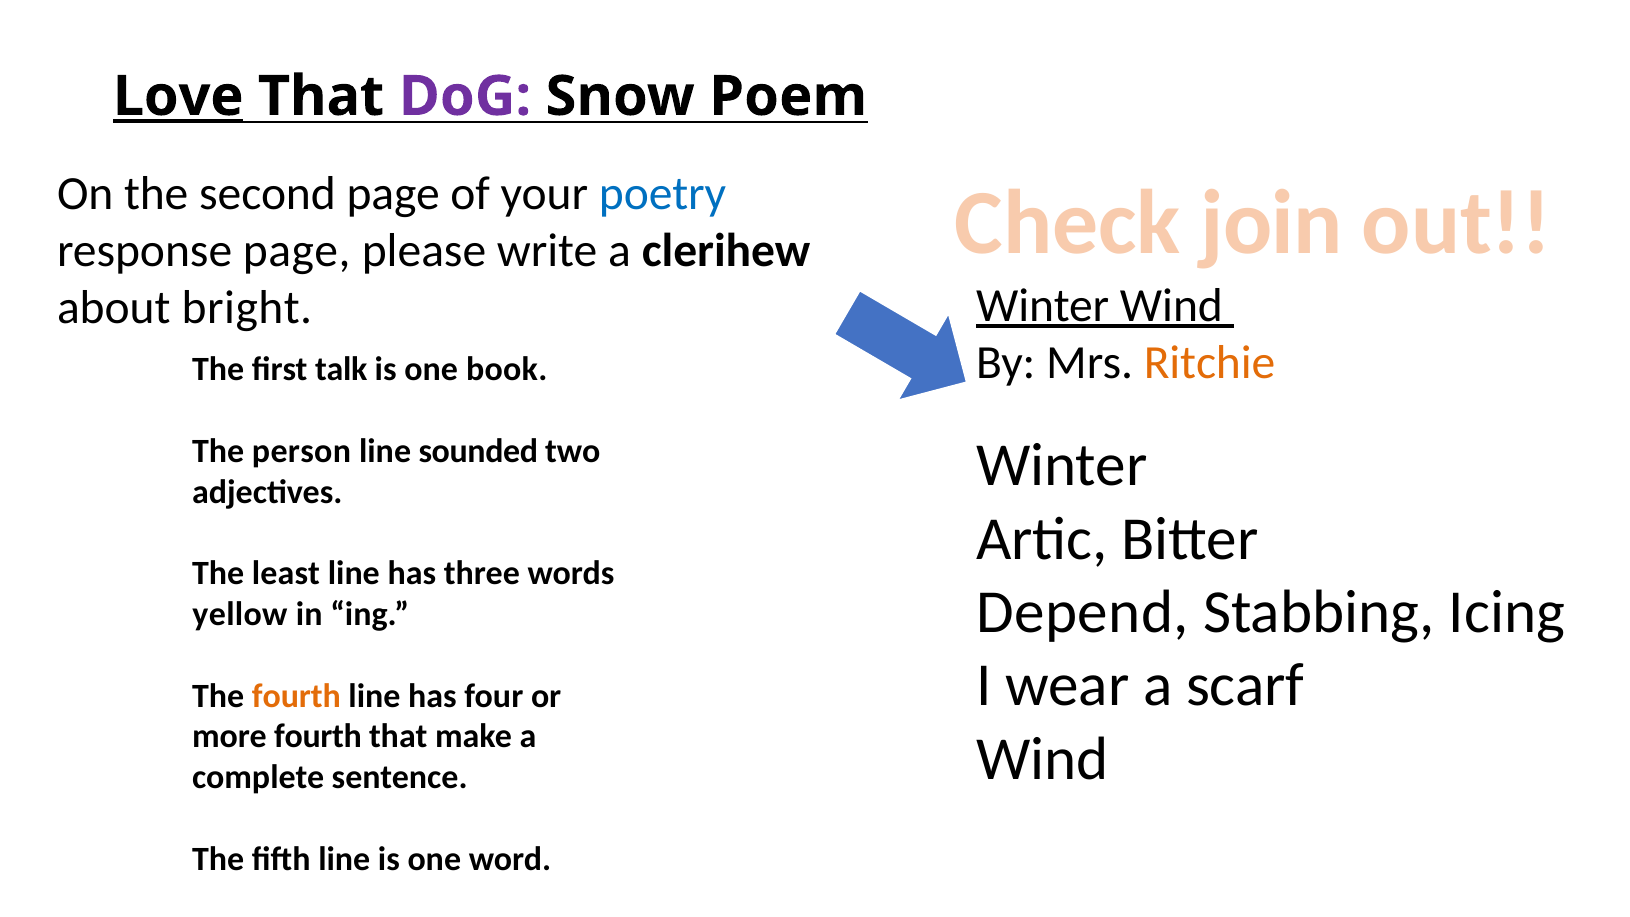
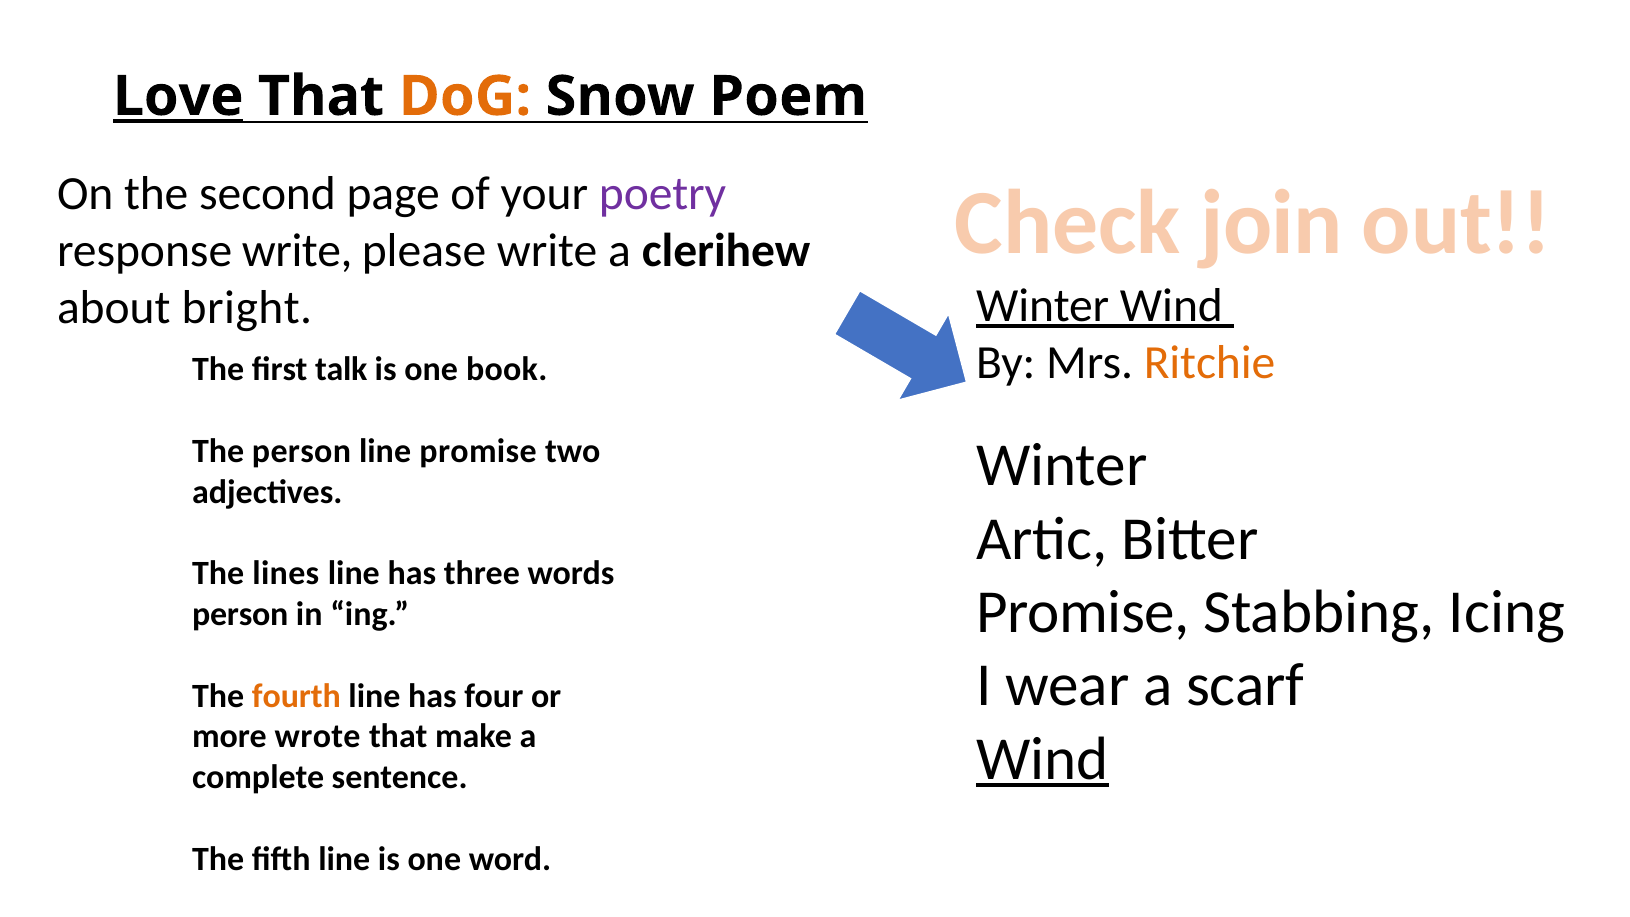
DoG colour: purple -> orange
poetry colour: blue -> purple
response page: page -> write
line sounded: sounded -> promise
least: least -> lines
Depend at (1083, 612): Depend -> Promise
yellow at (240, 614): yellow -> person
more fourth: fourth -> wrote
Wind at (1042, 759) underline: none -> present
